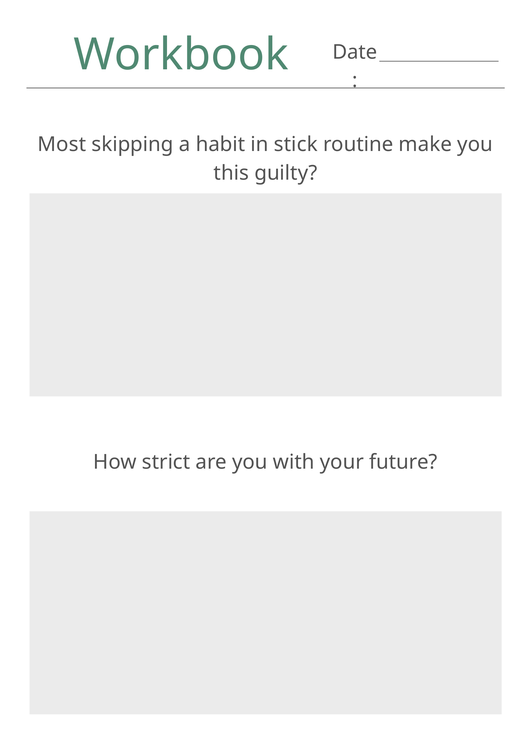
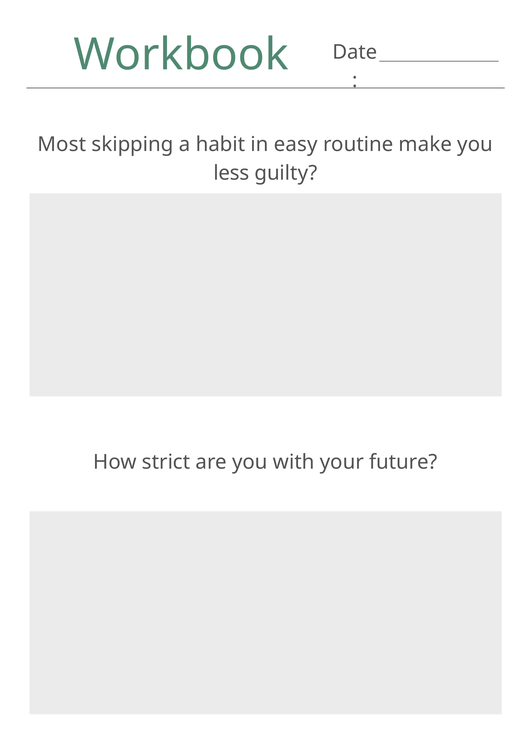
stick: stick -> easy
this: this -> less
